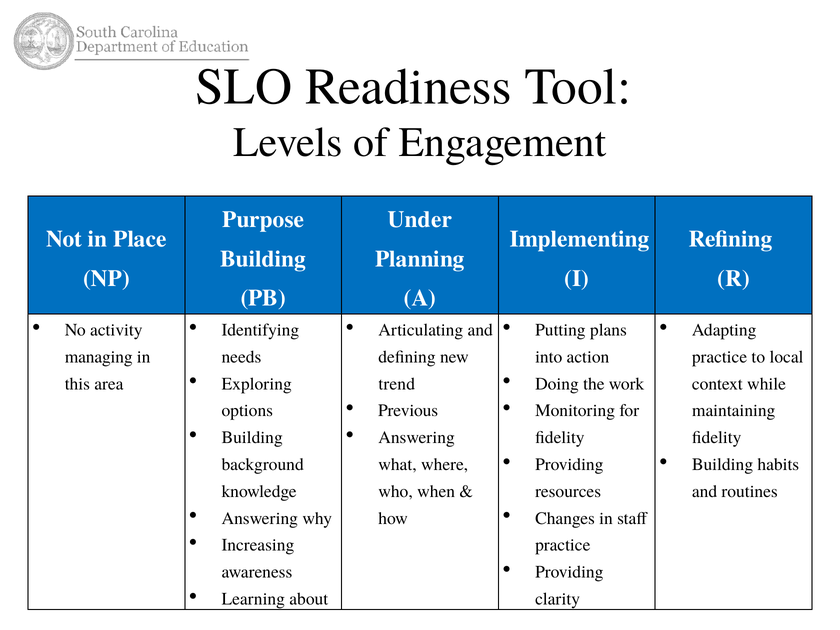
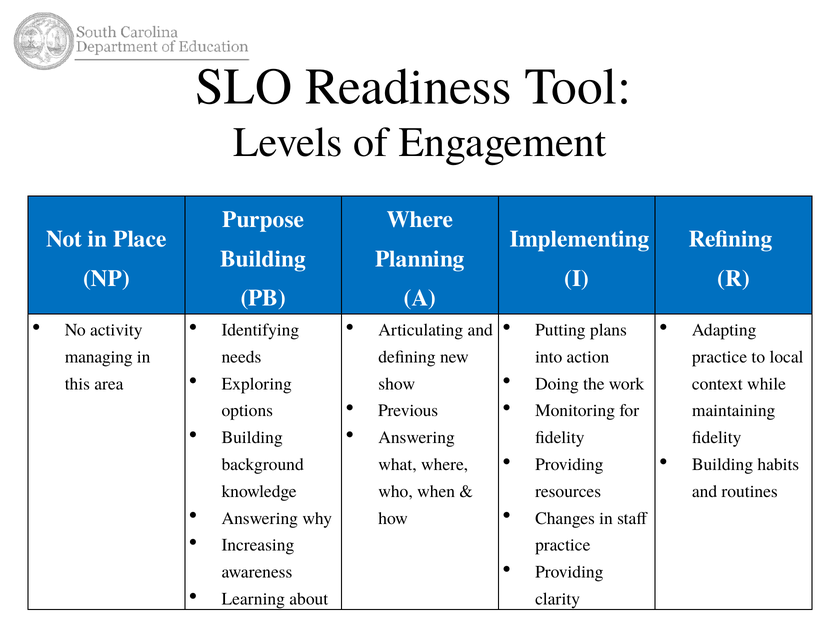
Under at (420, 220): Under -> Where
trend: trend -> show
